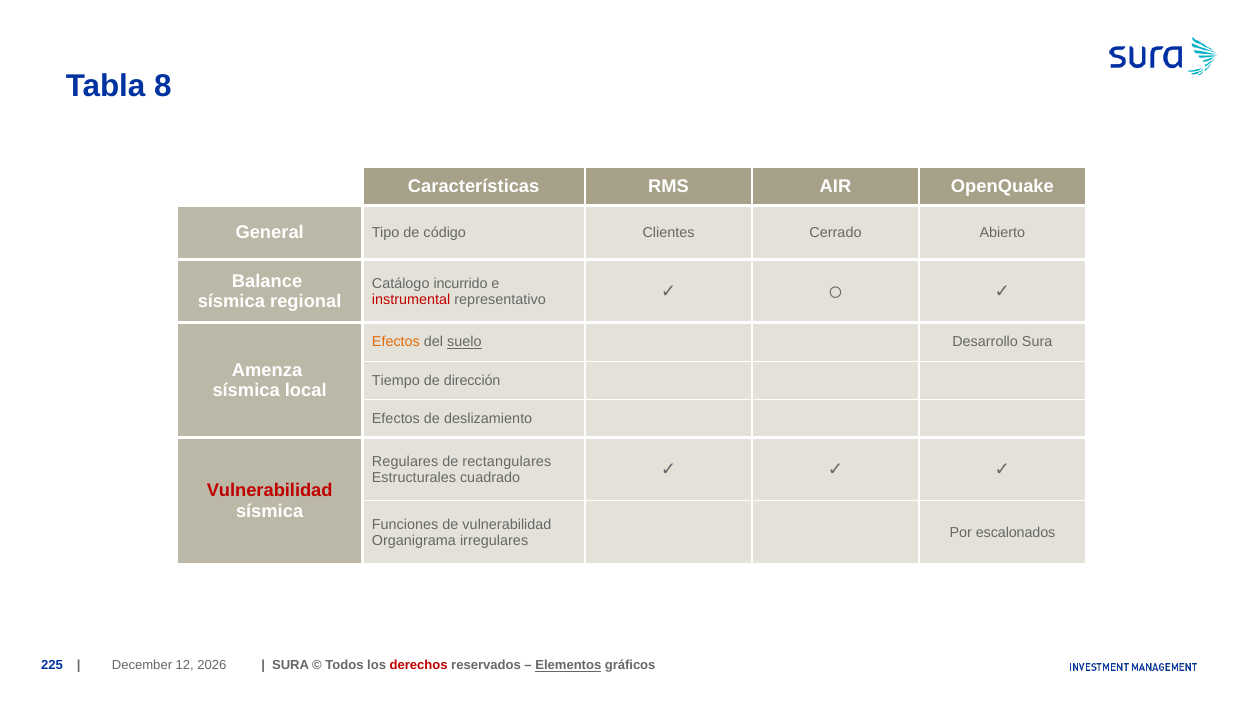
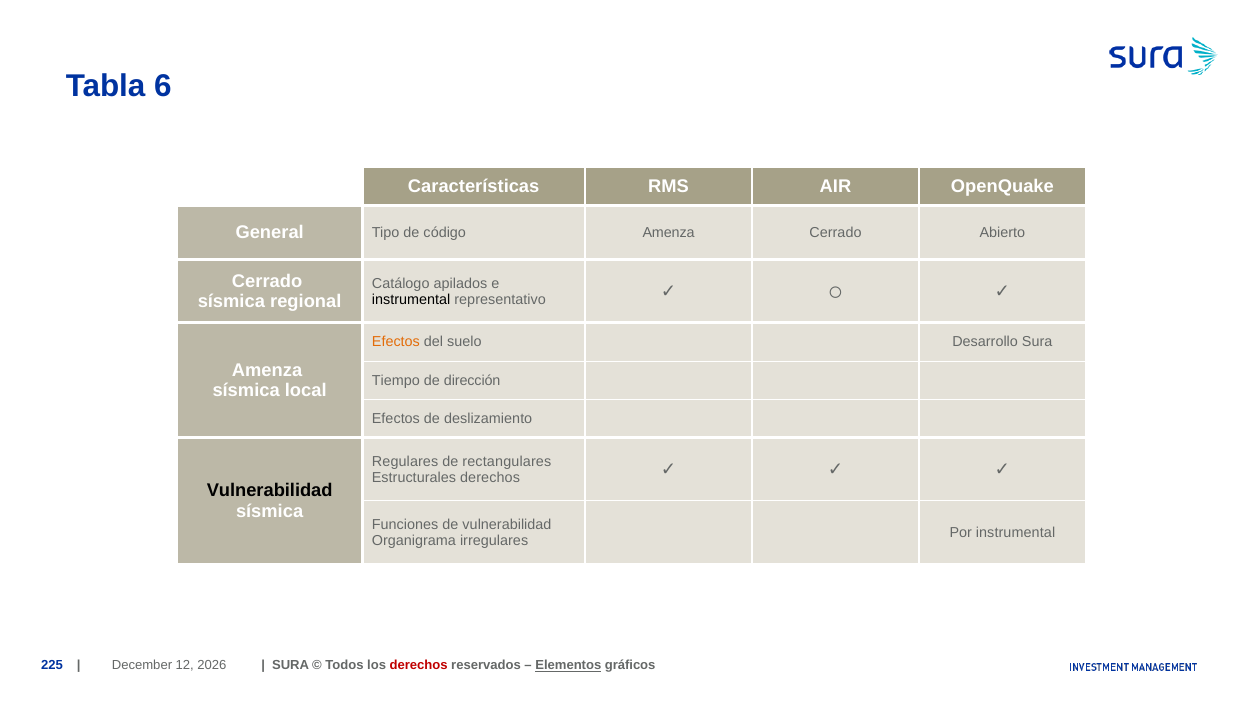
8: 8 -> 6
código Clientes: Clientes -> Amenza
Balance at (267, 281): Balance -> Cerrado
incurrido: incurrido -> apilados
instrumental at (411, 299) colour: red -> black
suelo underline: present -> none
Estructurales cuadrado: cuadrado -> derechos
Vulnerabilidad at (270, 491) colour: red -> black
Por escalonados: escalonados -> instrumental
